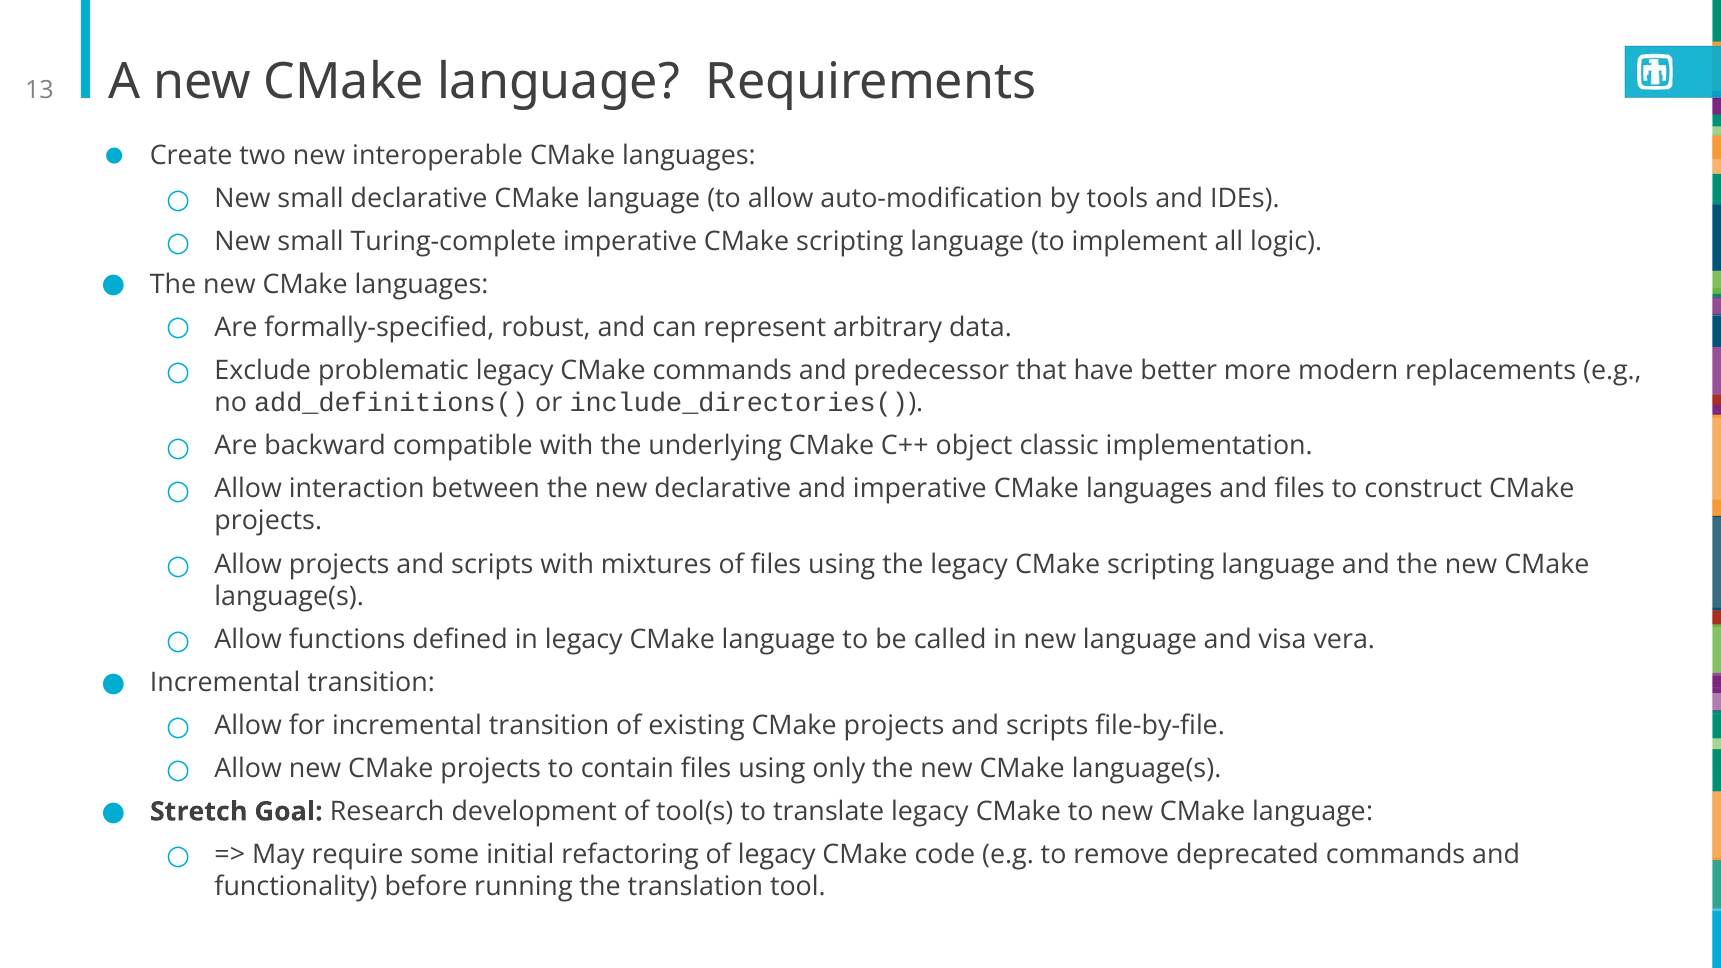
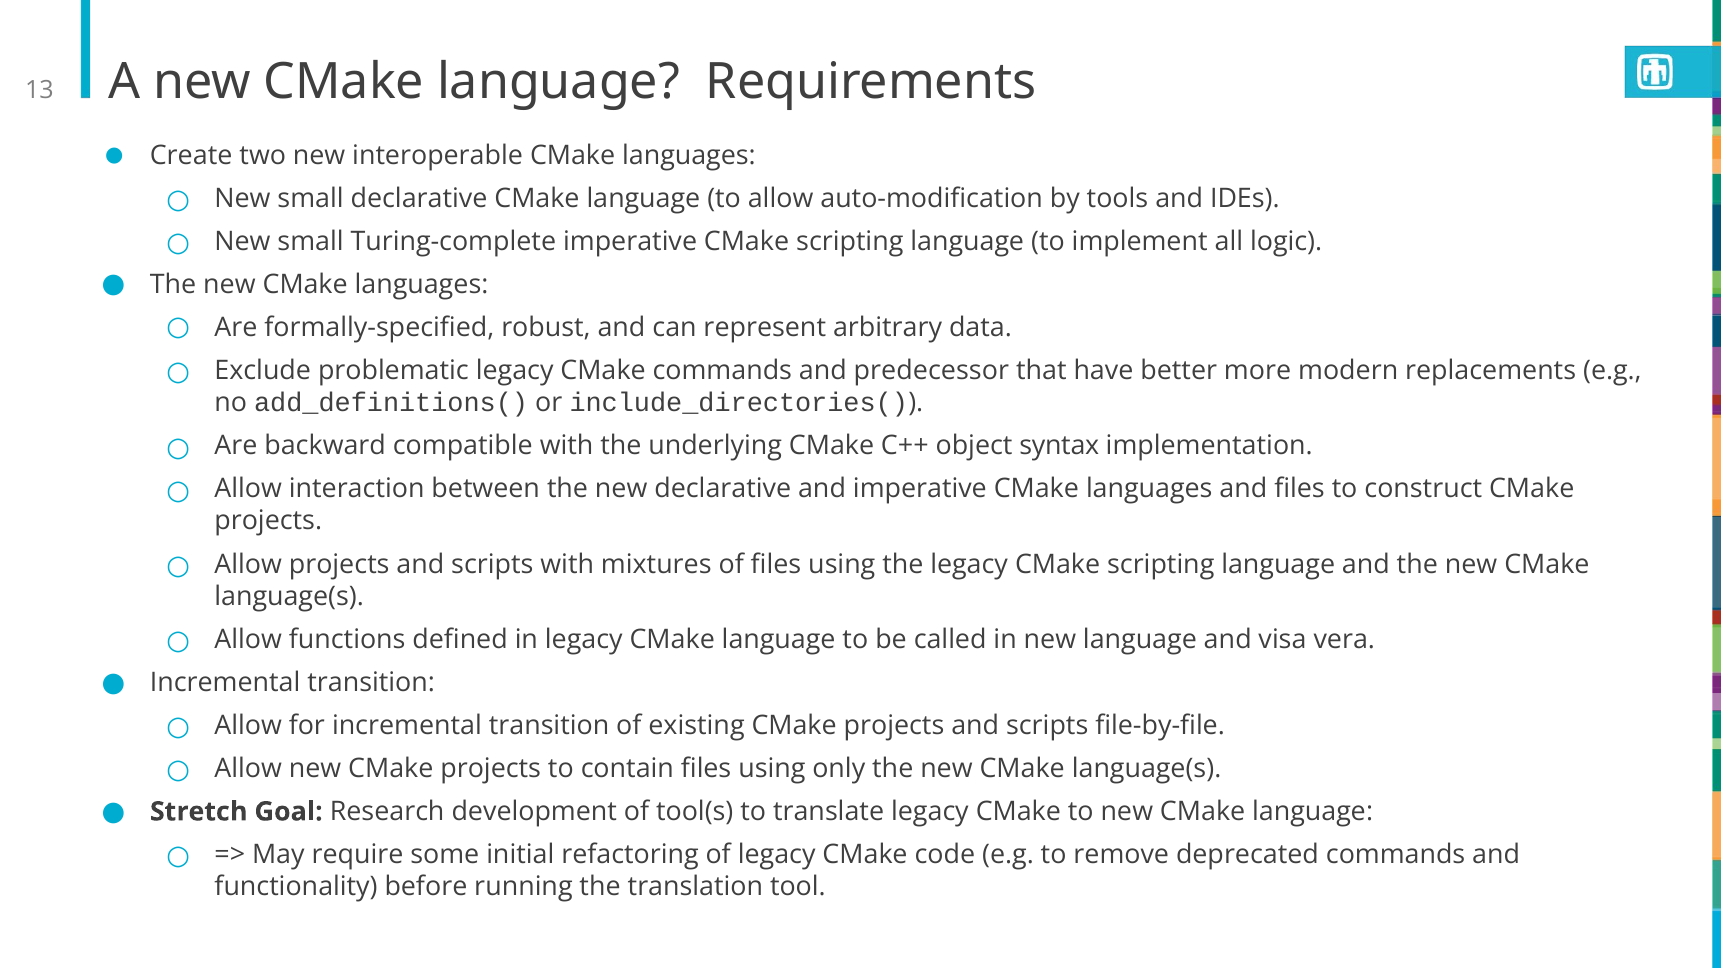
classic: classic -> syntax
